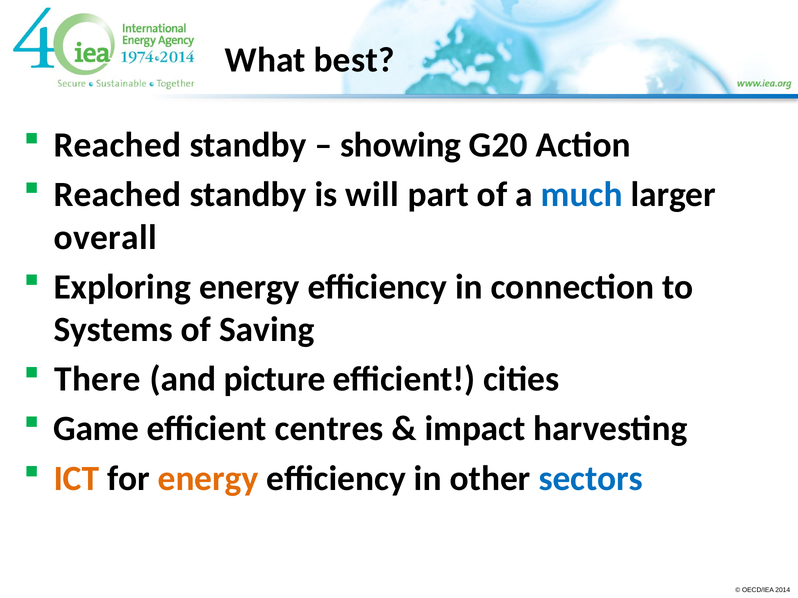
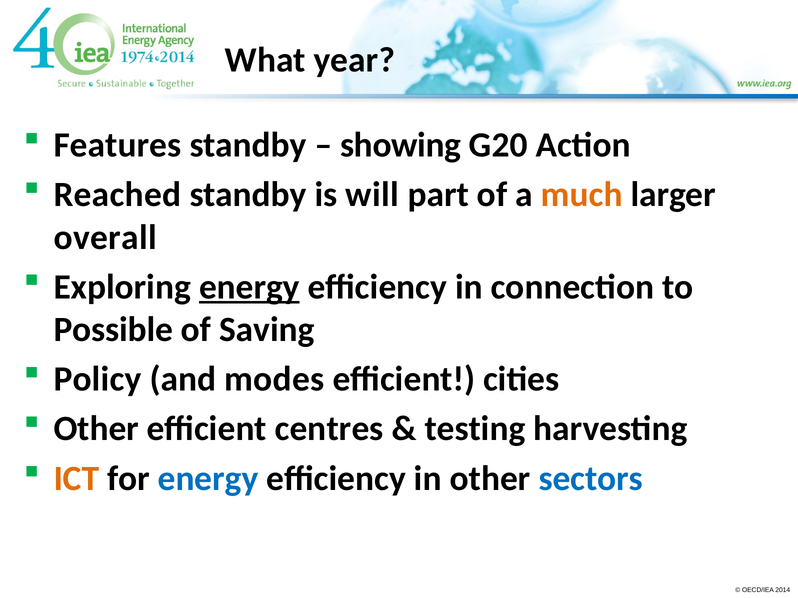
best: best -> year
Reached at (117, 145): Reached -> Features
much colour: blue -> orange
energy at (249, 287) underline: none -> present
Systems: Systems -> Possible
There: There -> Policy
picture: picture -> modes
Game at (96, 429): Game -> Other
impact: impact -> testing
energy at (208, 479) colour: orange -> blue
